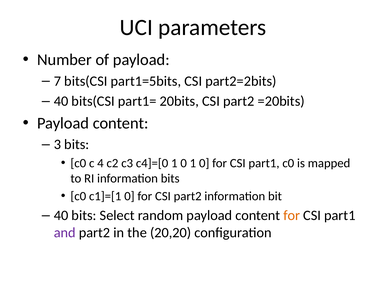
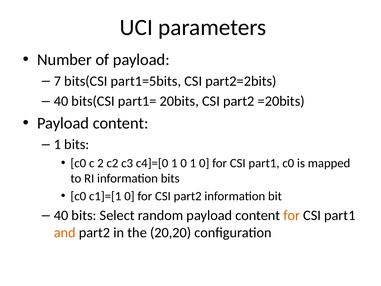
3 at (57, 144): 3 -> 1
4: 4 -> 2
and colour: purple -> orange
